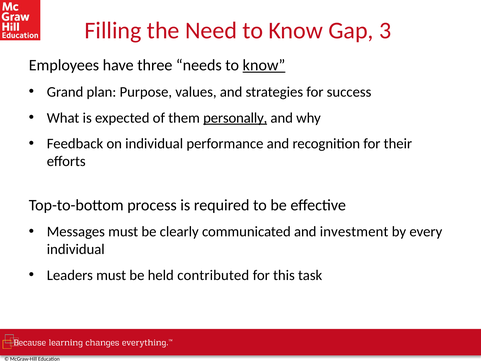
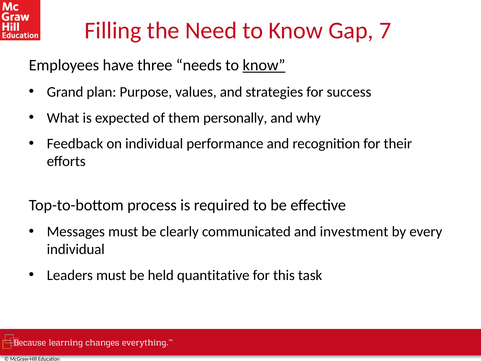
3: 3 -> 7
personally underline: present -> none
contributed: contributed -> quantitative
